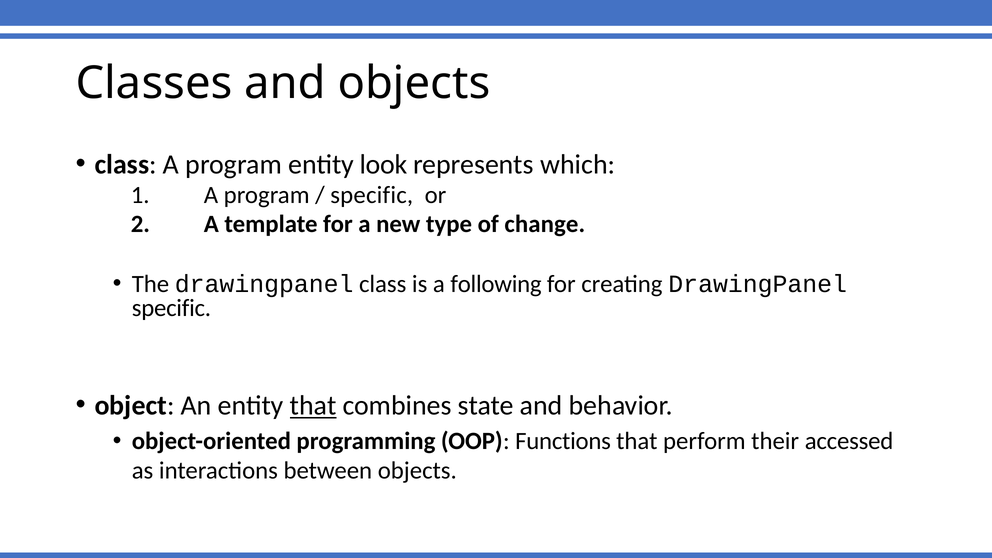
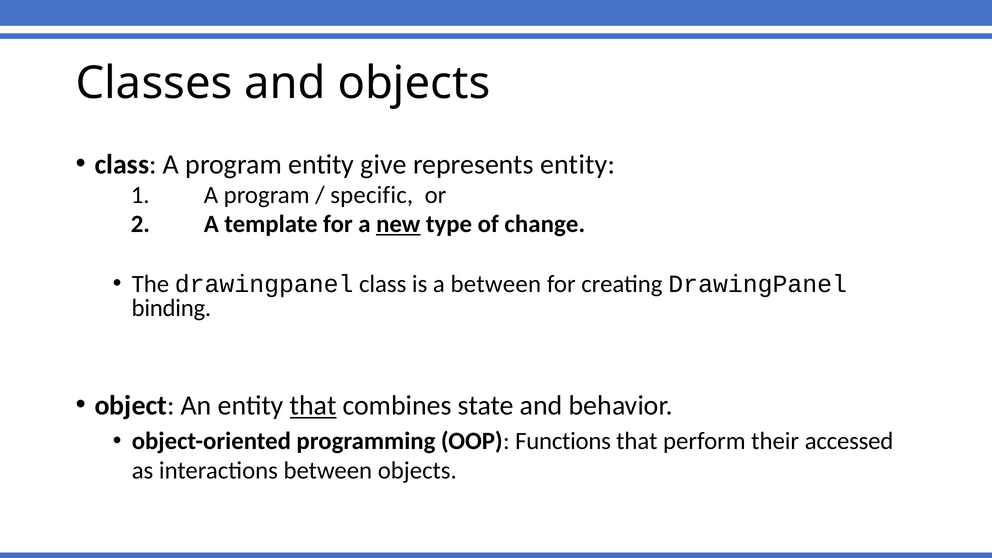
look: look -> give
represents which: which -> entity
new underline: none -> present
a following: following -> between
specific at (171, 308): specific -> binding
